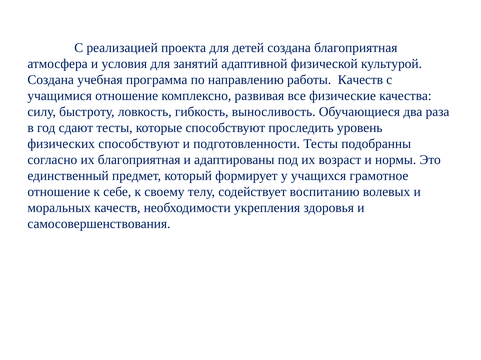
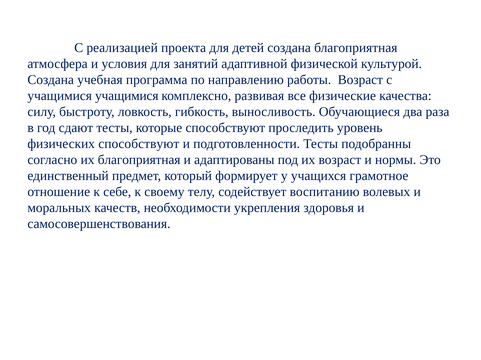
работы Качеств: Качеств -> Возраст
учащимися отношение: отношение -> учащимися
